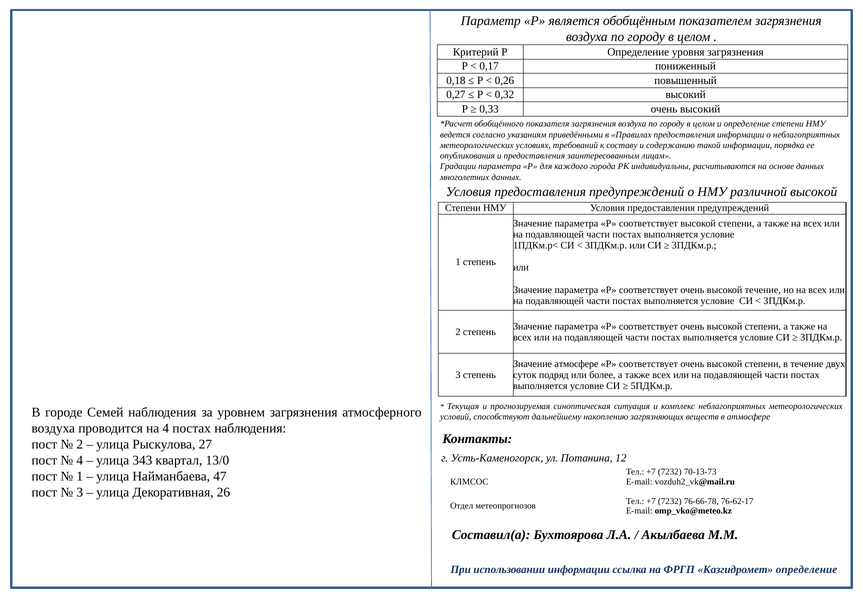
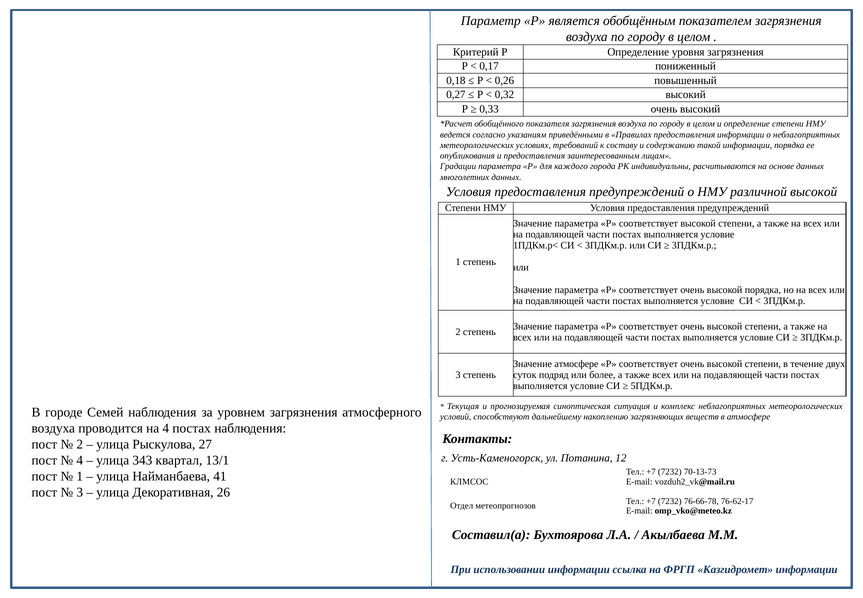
высокой течение: течение -> порядка
13/0: 13/0 -> 13/1
47: 47 -> 41
Казгидромет определение: определение -> информации
